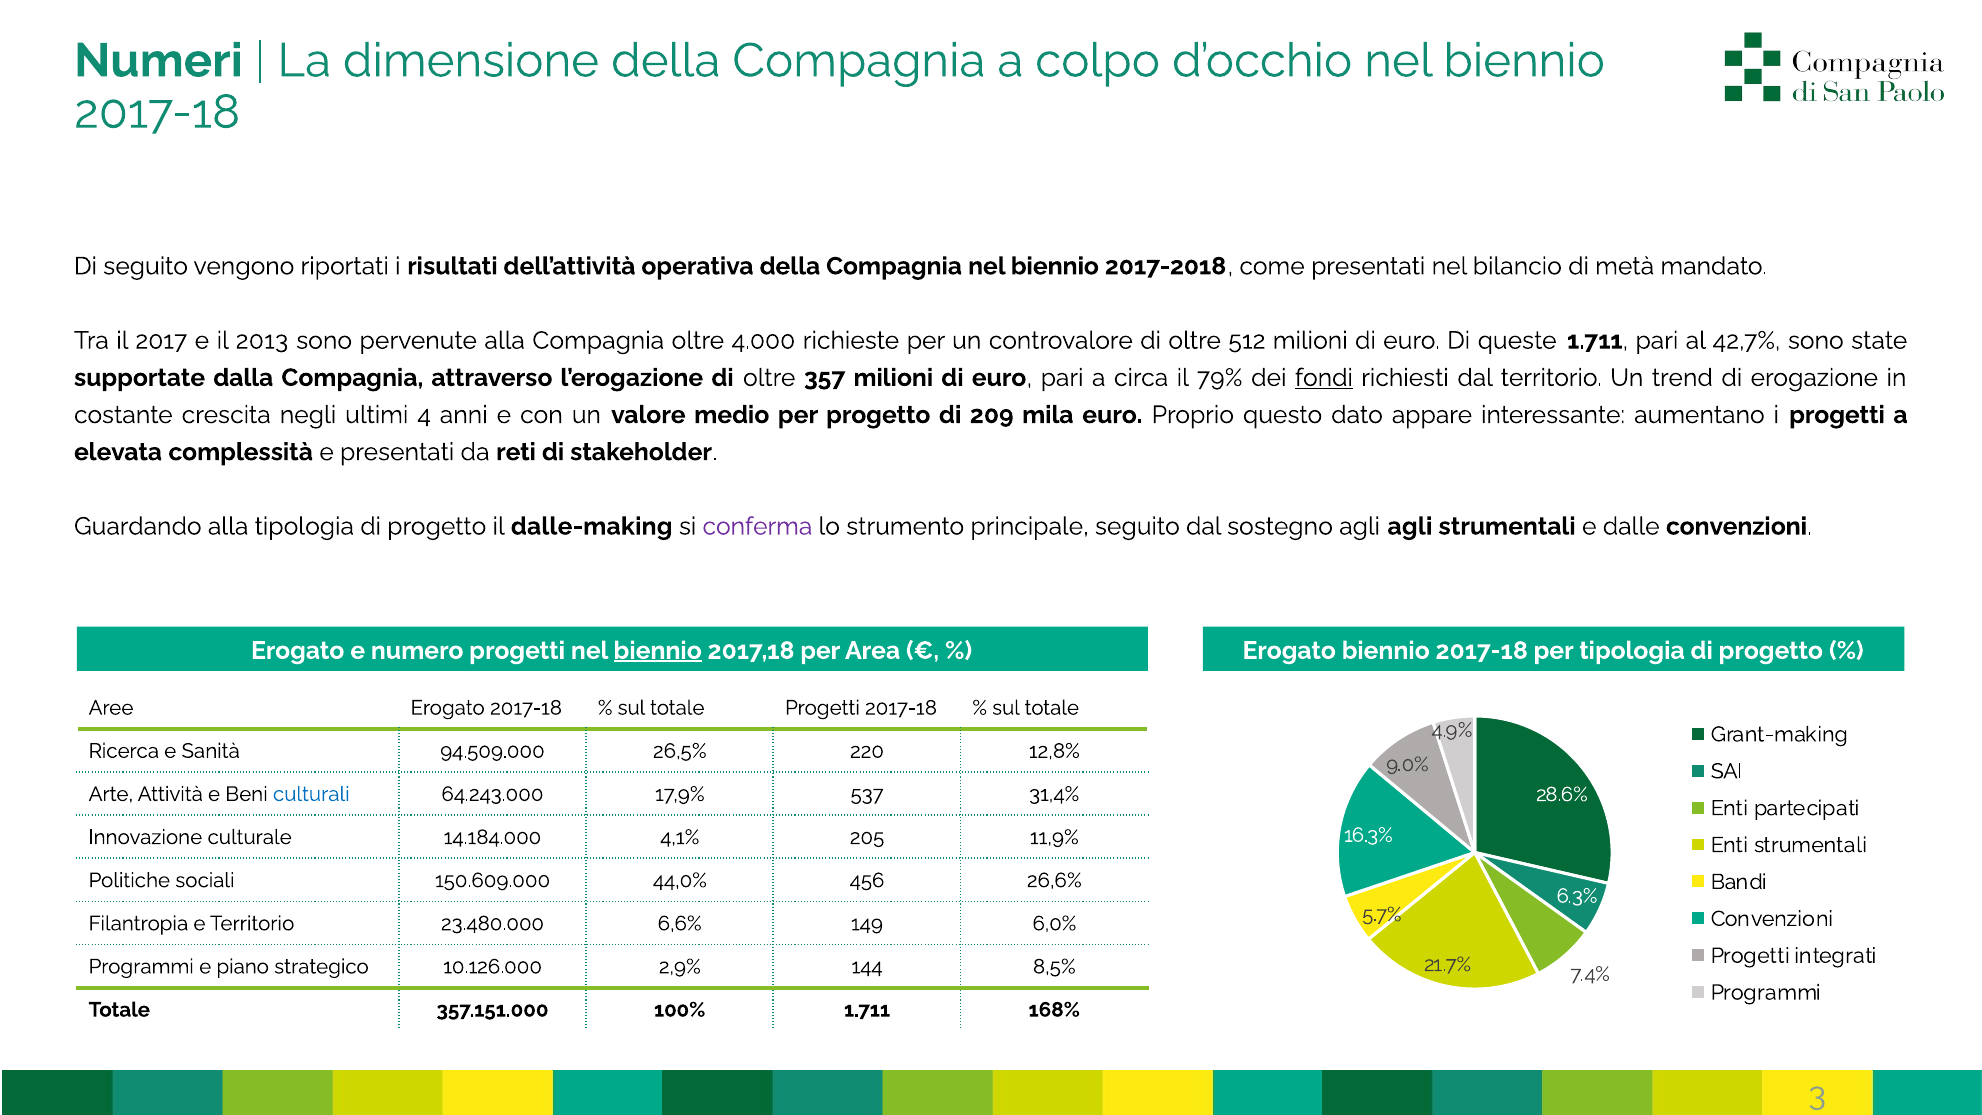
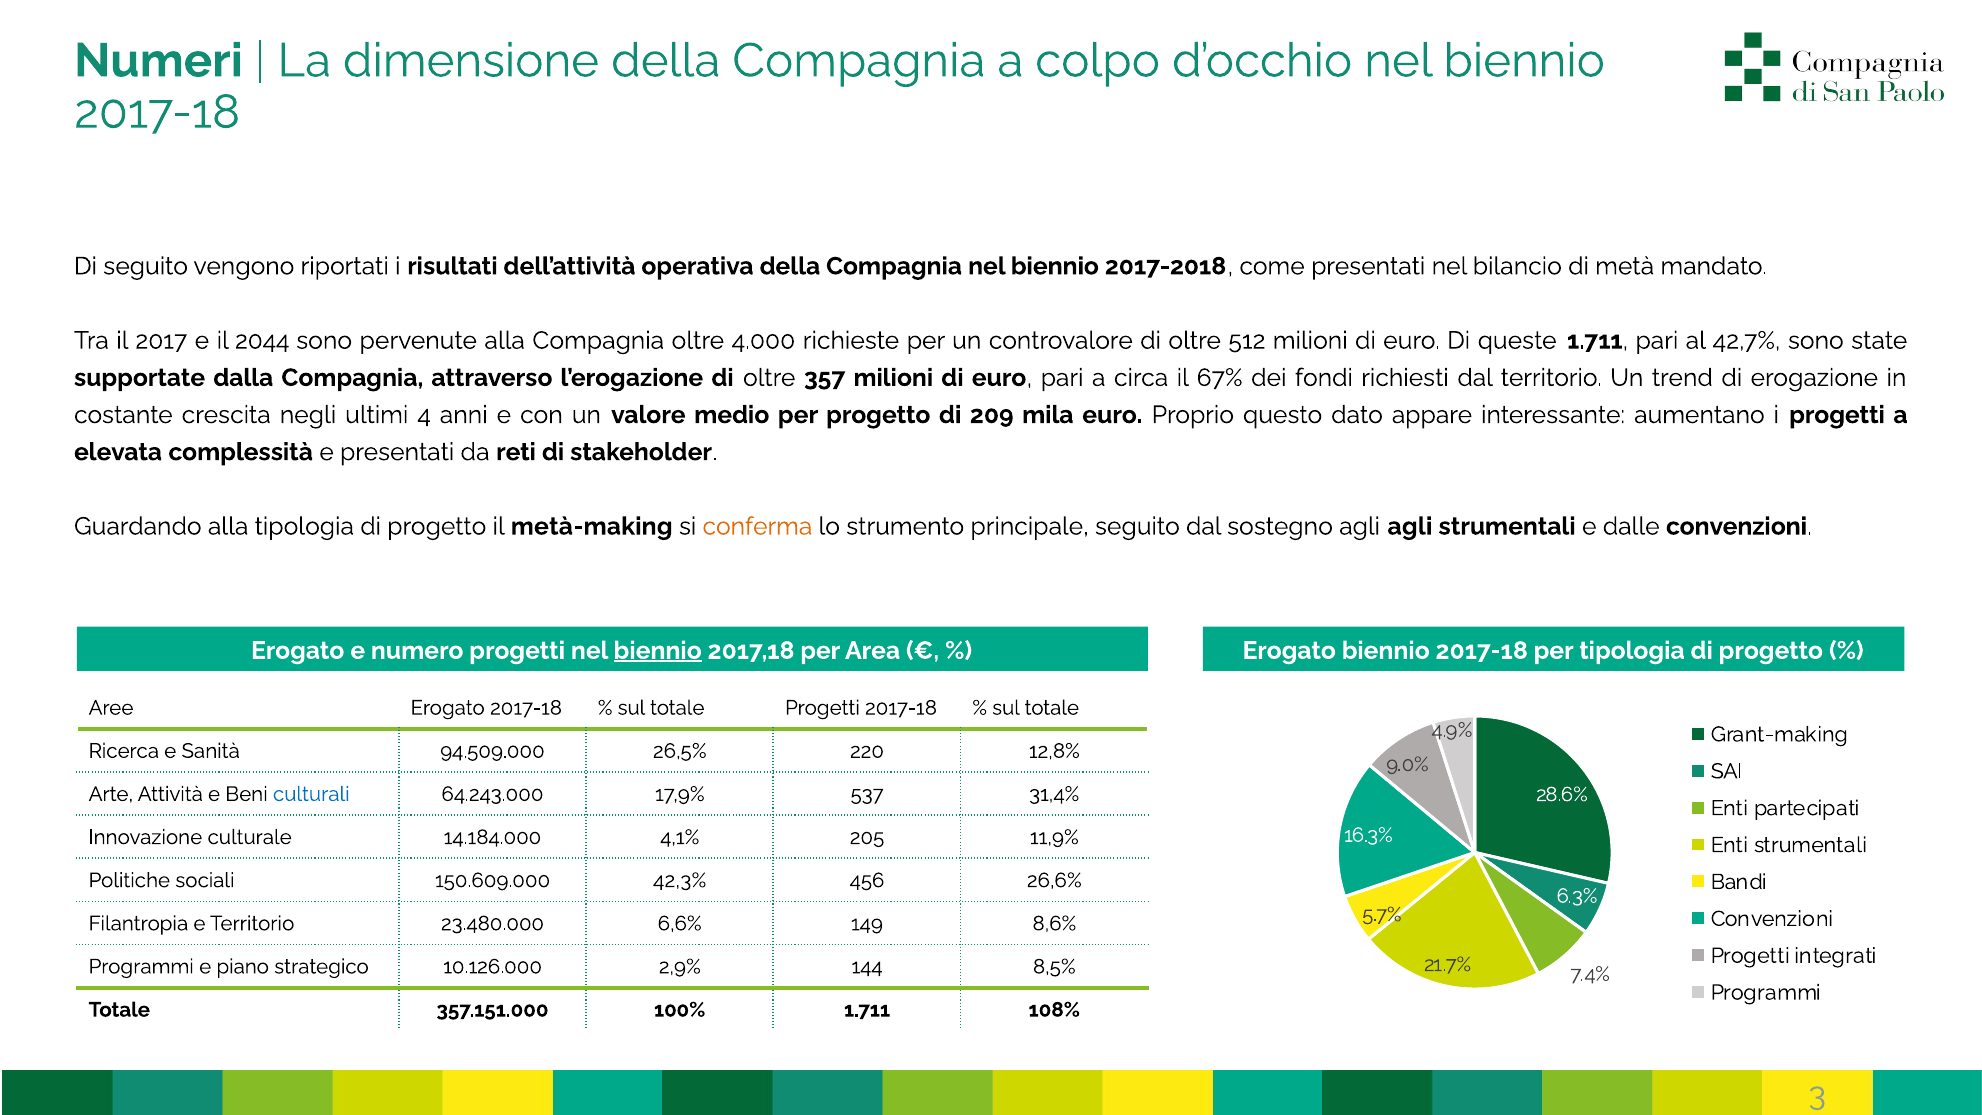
2013: 2013 -> 2044
79%: 79% -> 67%
fondi underline: present -> none
dalle-making: dalle-making -> metà-making
conferma colour: purple -> orange
44,0%: 44,0% -> 42,3%
6,0%: 6,0% -> 8,6%
168%: 168% -> 108%
